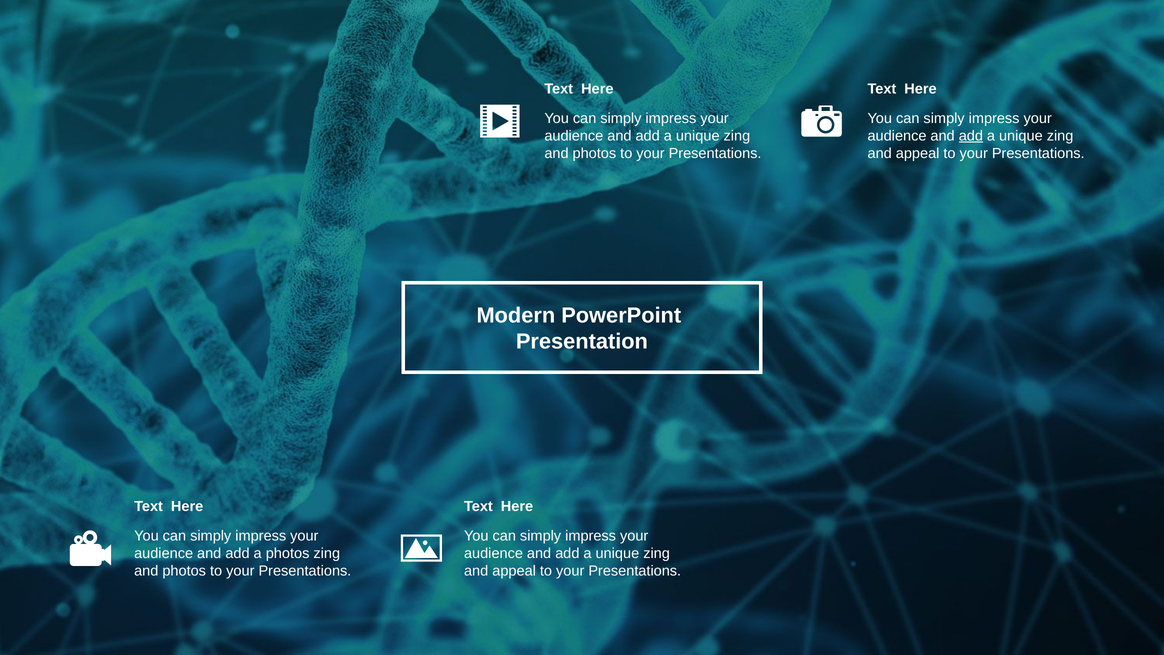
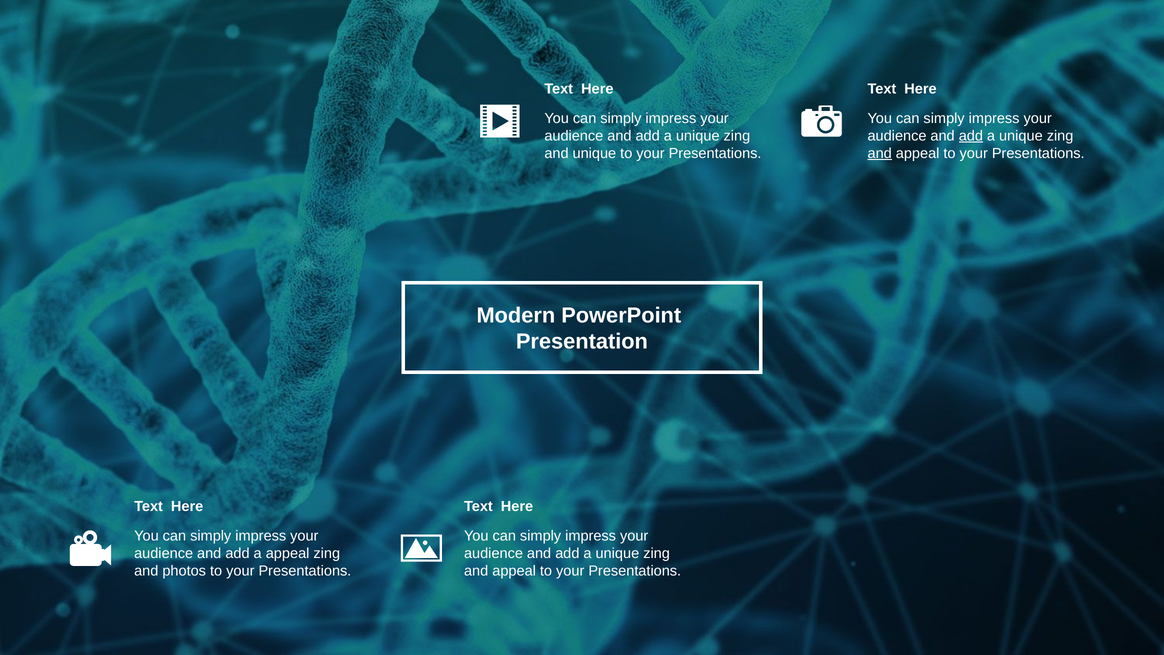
photos at (594, 153): photos -> unique
and at (880, 153) underline: none -> present
a photos: photos -> appeal
